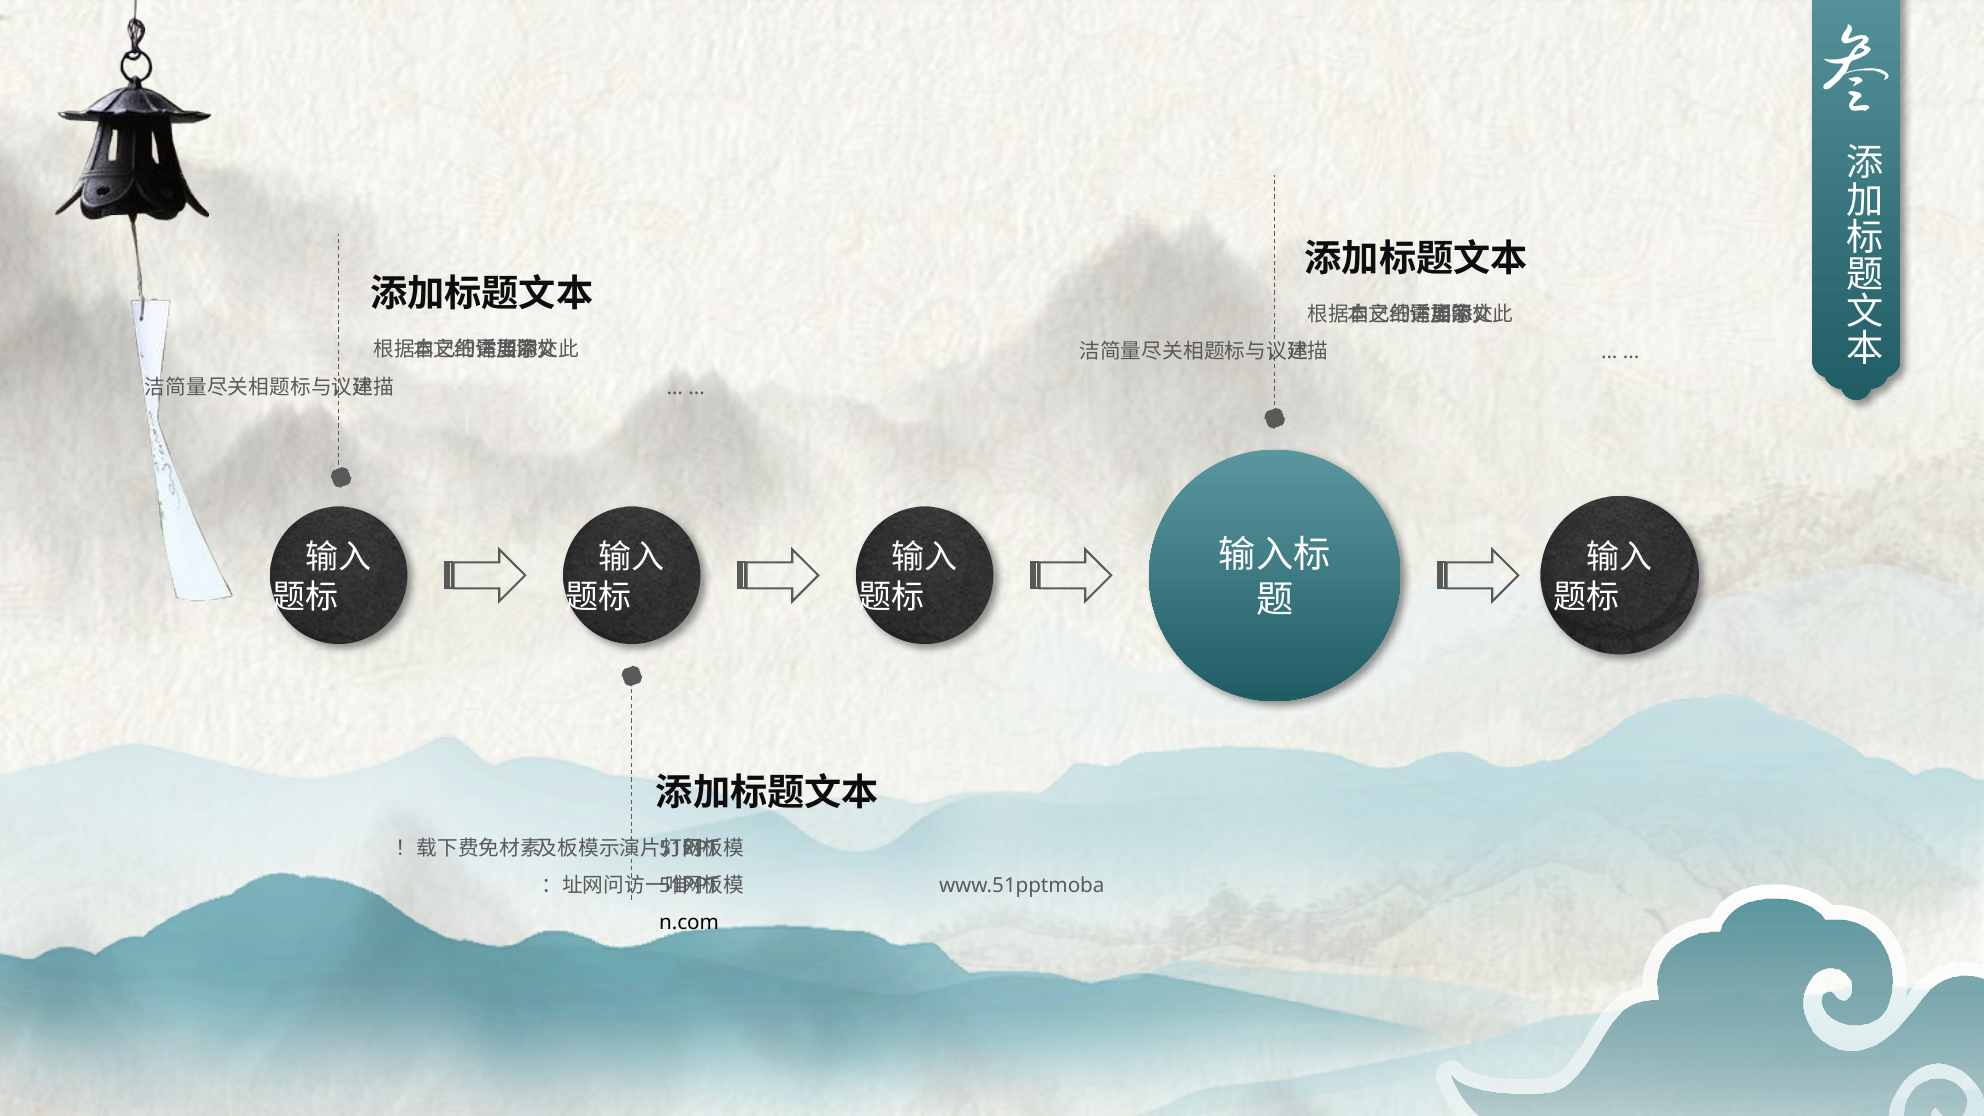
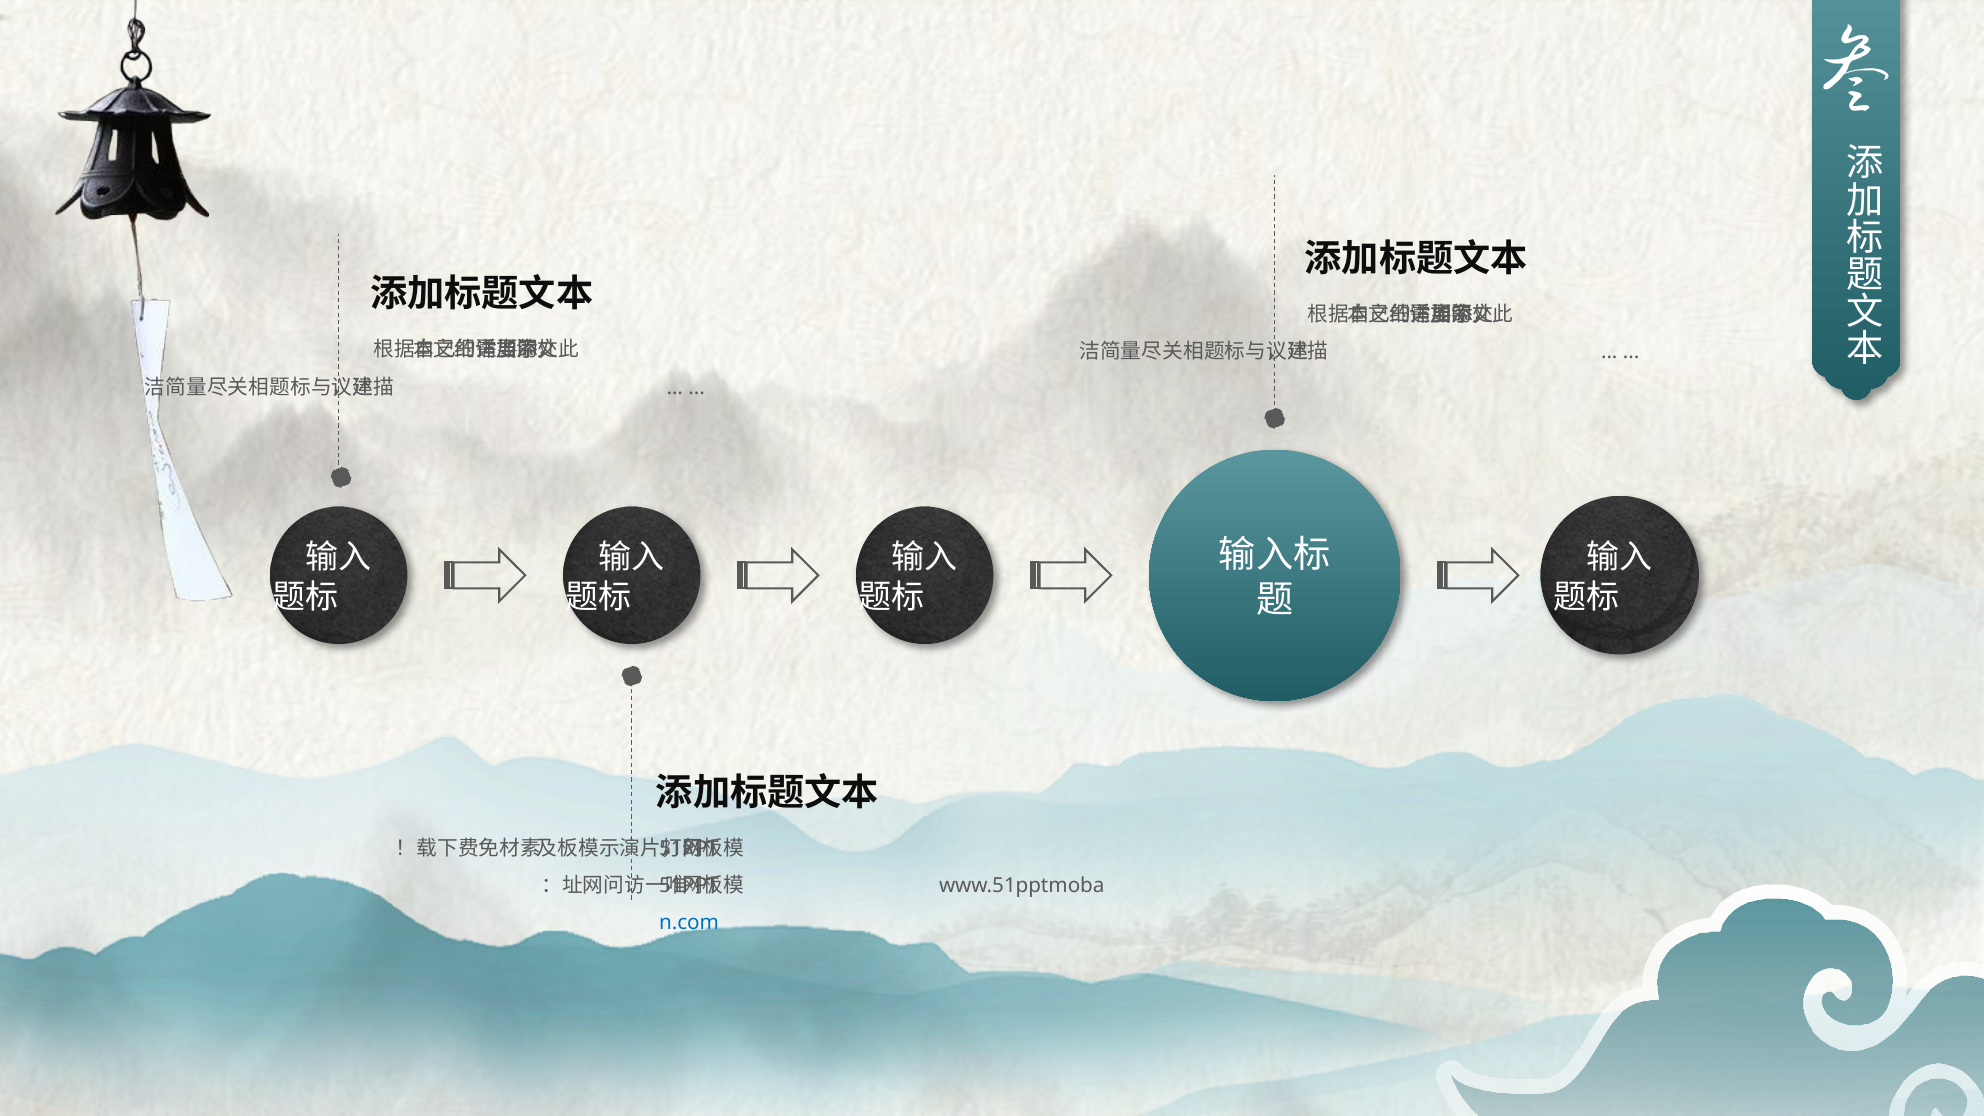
n.com colour: black -> blue
